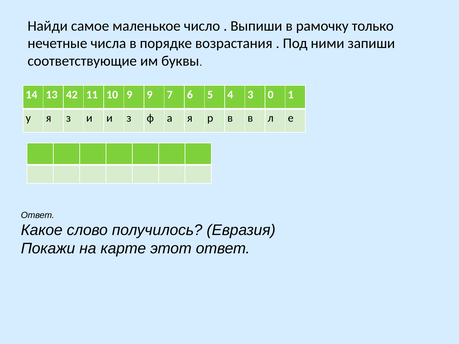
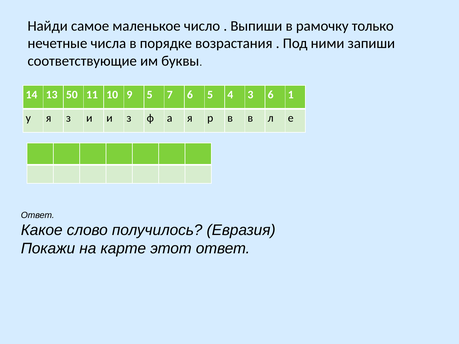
42: 42 -> 50
9 9: 9 -> 5
3 0: 0 -> 6
